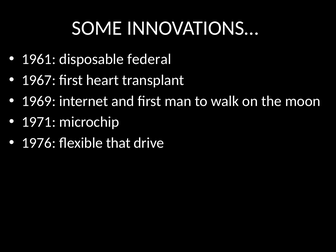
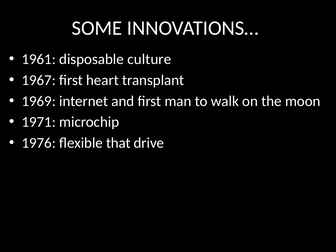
federal: federal -> culture
